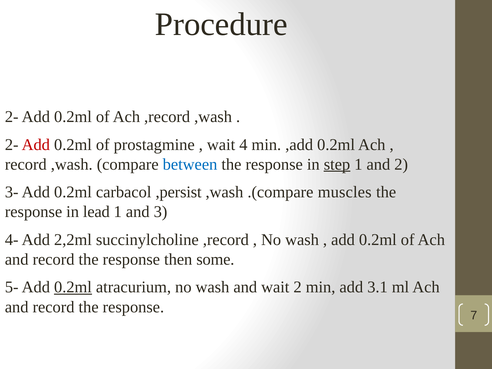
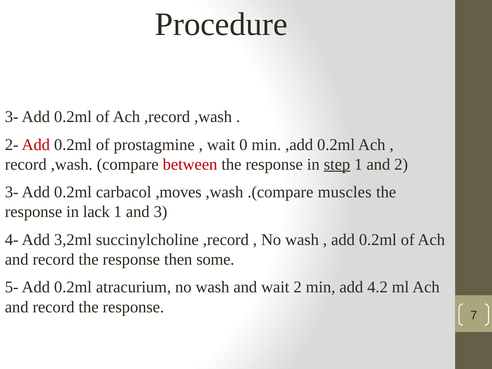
2- at (12, 117): 2- -> 3-
4: 4 -> 0
between colour: blue -> red
,persist: ,persist -> ,moves
lead: lead -> lack
2,2ml: 2,2ml -> 3,2ml
0.2ml at (73, 287) underline: present -> none
3.1: 3.1 -> 4.2
